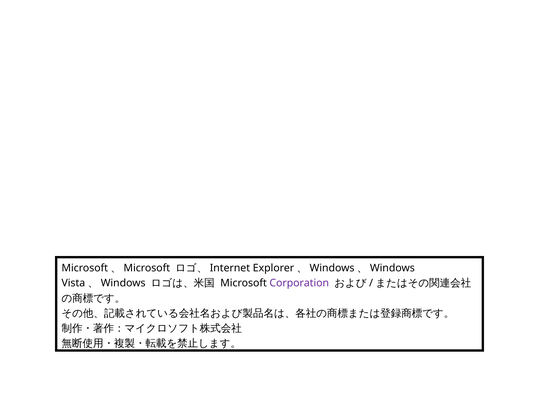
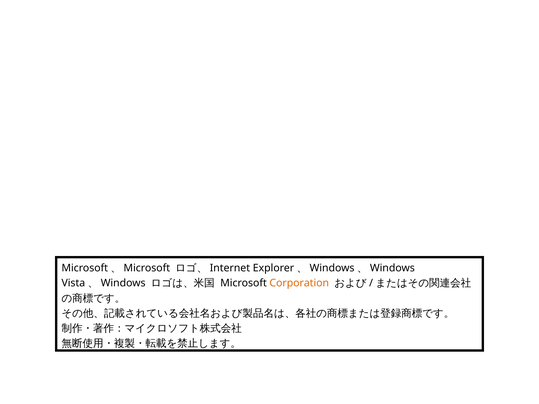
Corporation colour: purple -> orange
